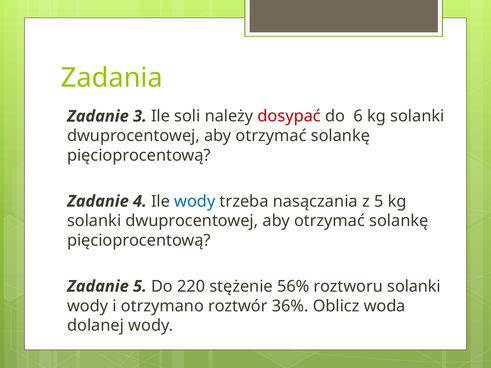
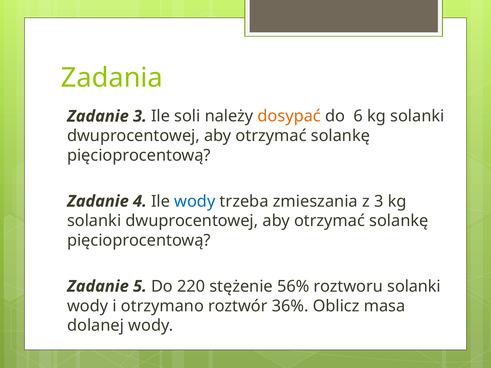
dosypać colour: red -> orange
nasączania: nasączania -> zmieszania
z 5: 5 -> 3
woda: woda -> masa
